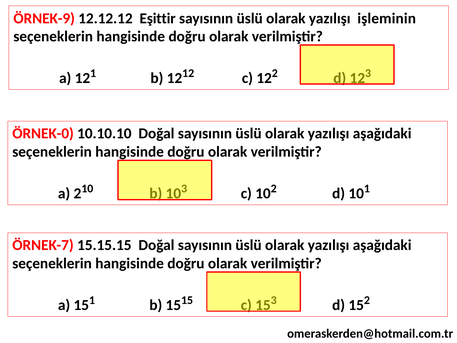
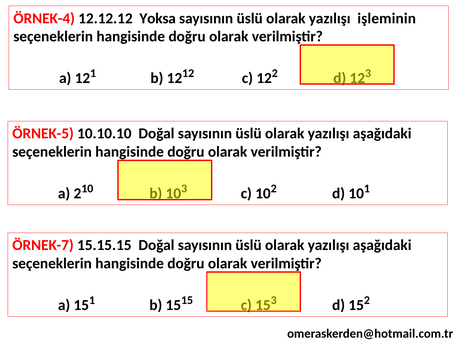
ÖRNEK-9: ÖRNEK-9 -> ÖRNEK-4
Eşittir: Eşittir -> Yoksa
ÖRNEK-0: ÖRNEK-0 -> ÖRNEK-5
